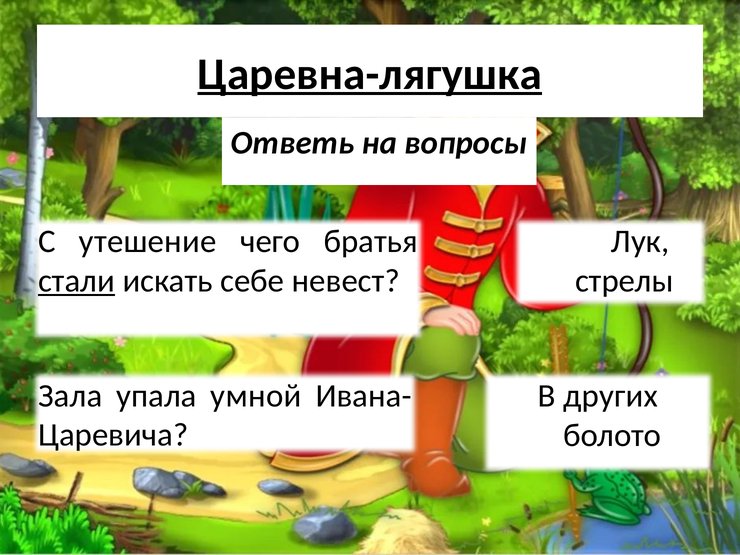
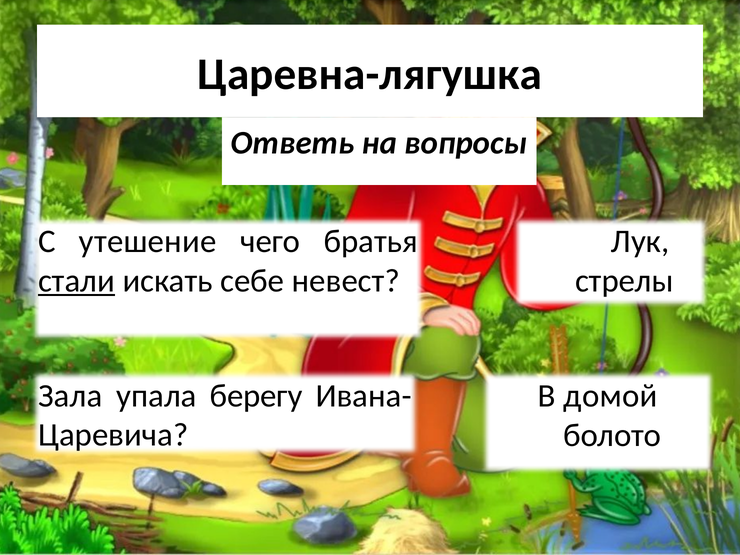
Царевна-лягушка underline: present -> none
умной: умной -> берегу
других: других -> домой
